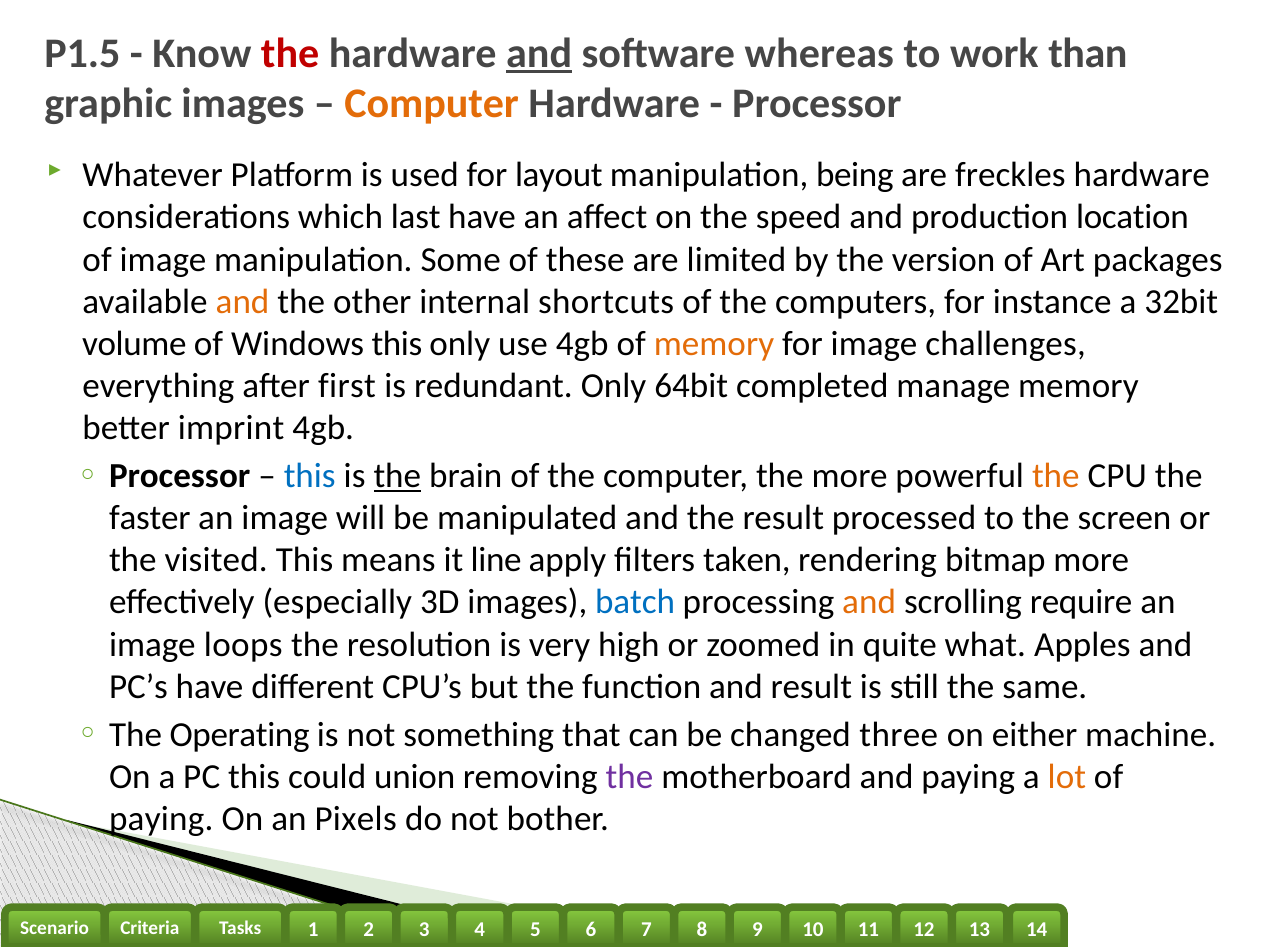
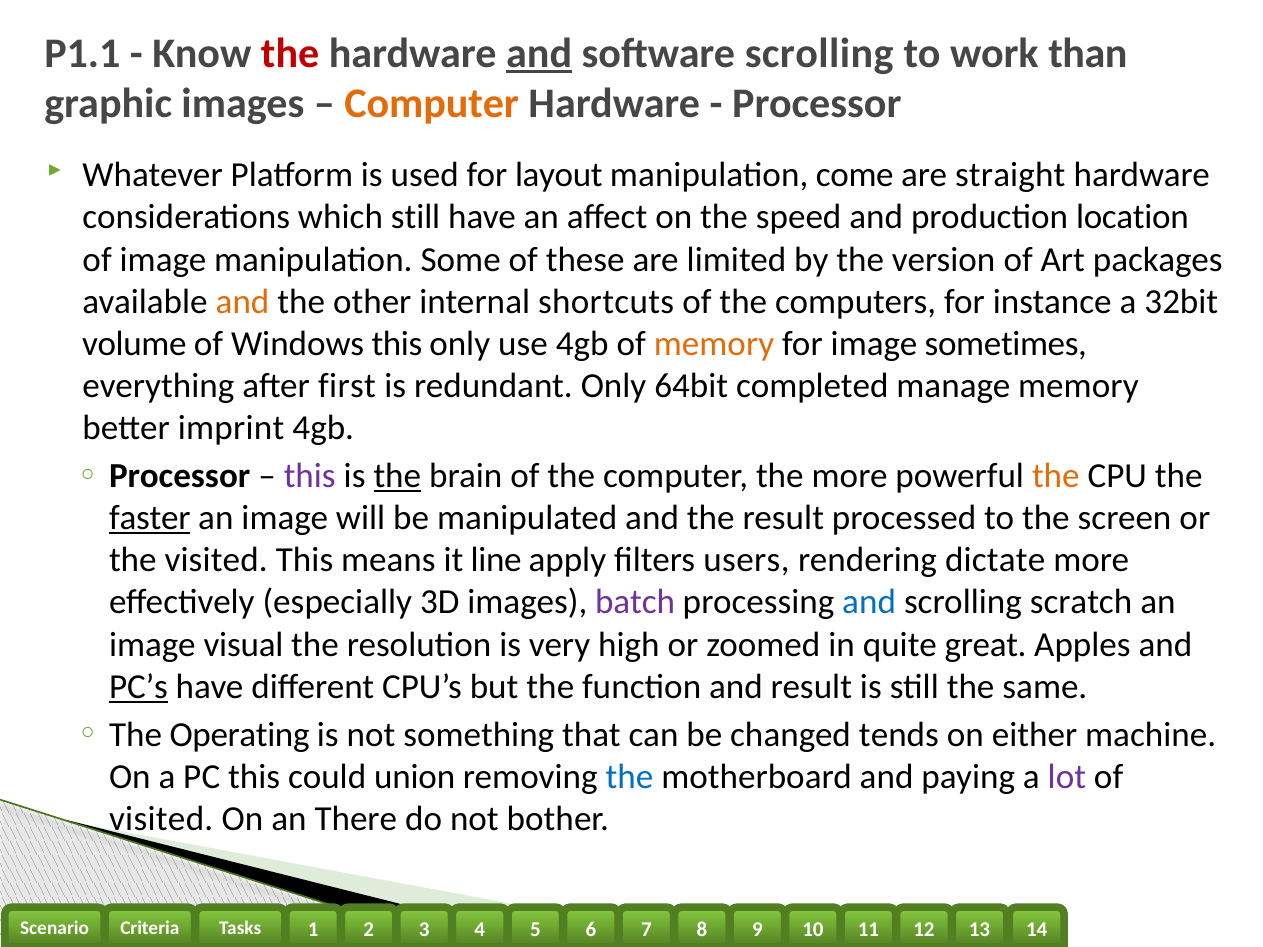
P1.5: P1.5 -> P1.1
software whereas: whereas -> scrolling
being: being -> come
freckles: freckles -> straight
which last: last -> still
challenges: challenges -> sometimes
this at (310, 476) colour: blue -> purple
faster underline: none -> present
taken: taken -> users
bitmap: bitmap -> dictate
batch colour: blue -> purple
and at (869, 603) colour: orange -> blue
require: require -> scratch
loops: loops -> visual
what: what -> great
PC’s underline: none -> present
three: three -> tends
the at (629, 777) colour: purple -> blue
lot colour: orange -> purple
paying at (161, 819): paying -> visited
Pixels: Pixels -> There
